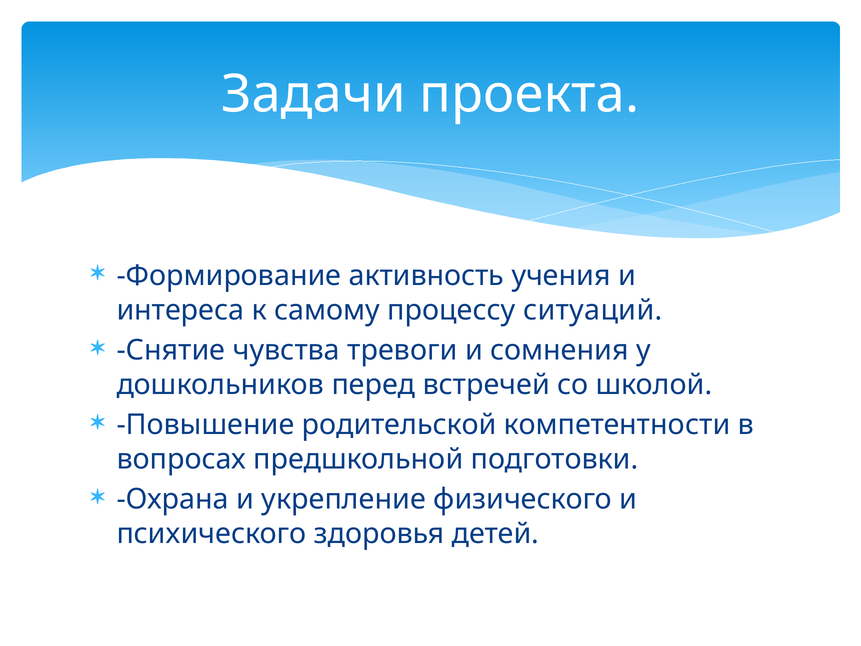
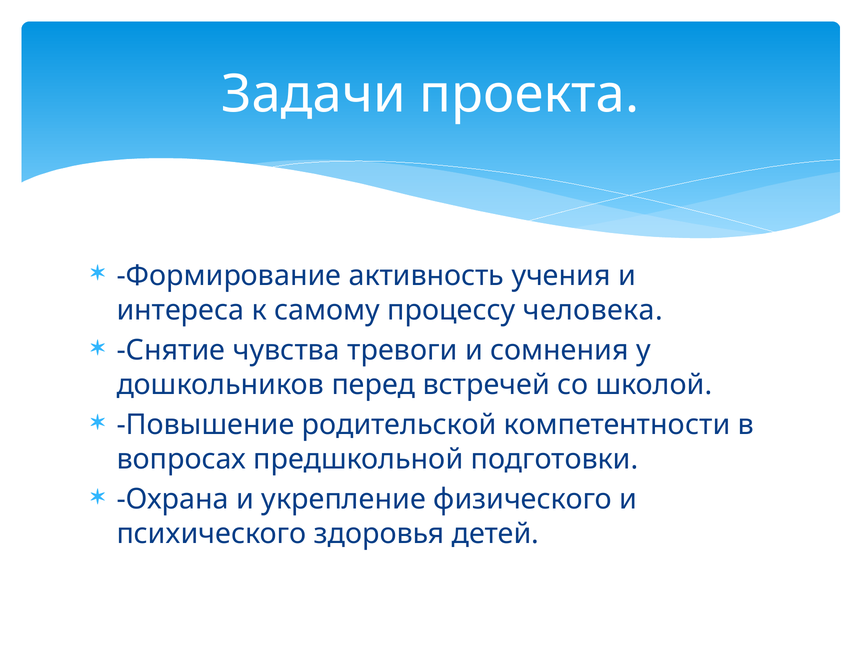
ситуаций: ситуаций -> человека
